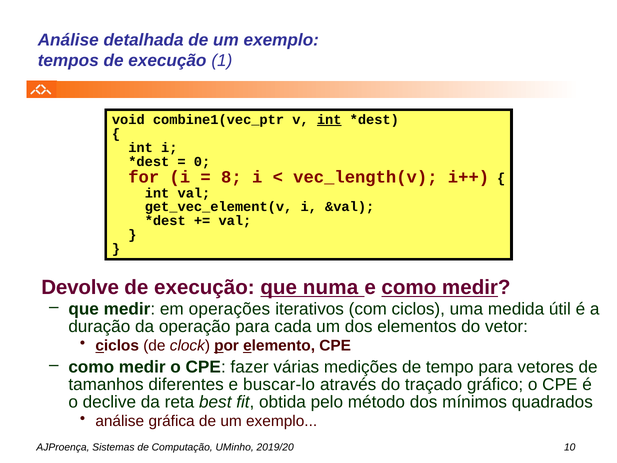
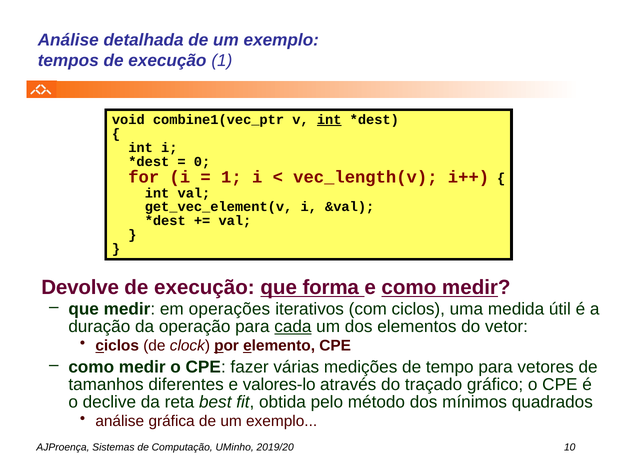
8 at (231, 177): 8 -> 1
numa: numa -> forma
cada underline: none -> present
buscar-lo: buscar-lo -> valores-lo
